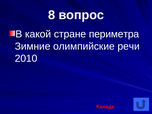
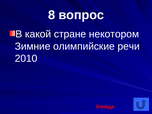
периметра: периметра -> некотором
